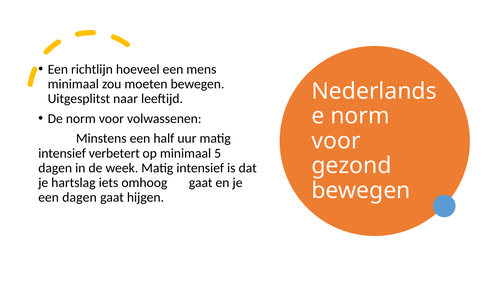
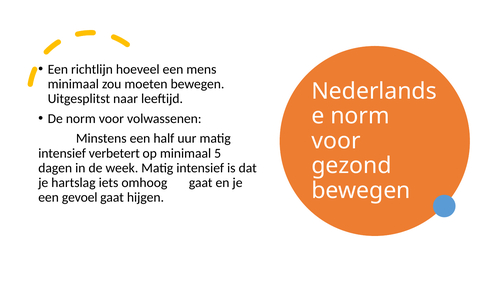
een dagen: dagen -> gevoel
